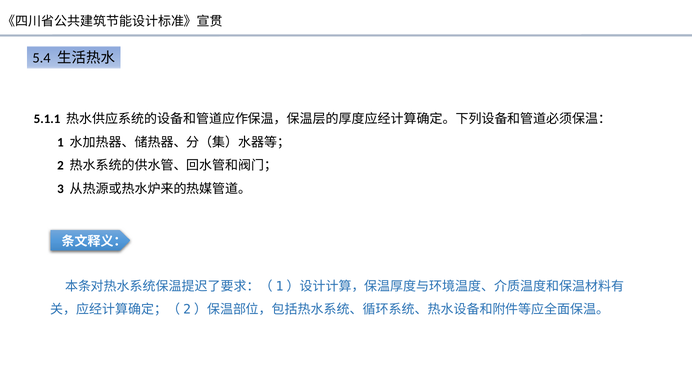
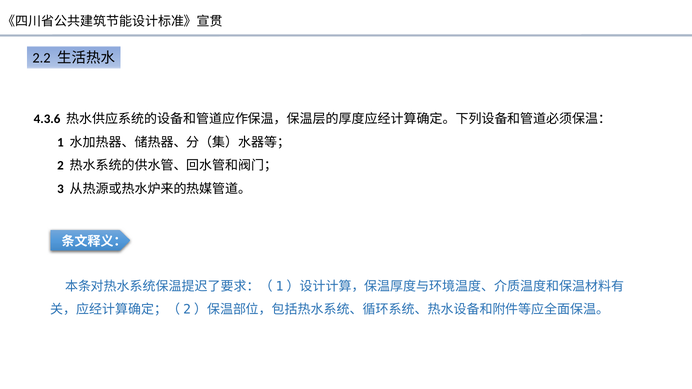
5.4: 5.4 -> 2.2
5.1.1: 5.1.1 -> 4.3.6
